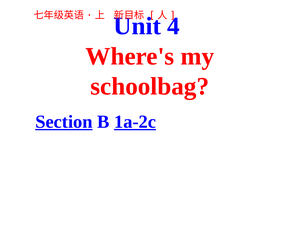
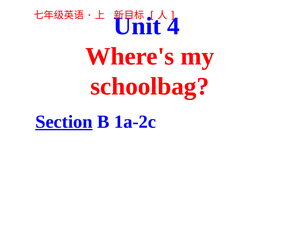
1a-2c underline: present -> none
